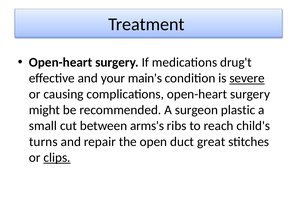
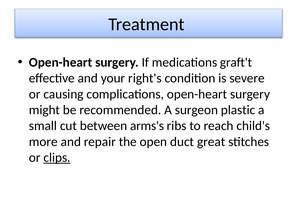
drug't: drug't -> graft't
main's: main's -> right's
severe underline: present -> none
turns: turns -> more
